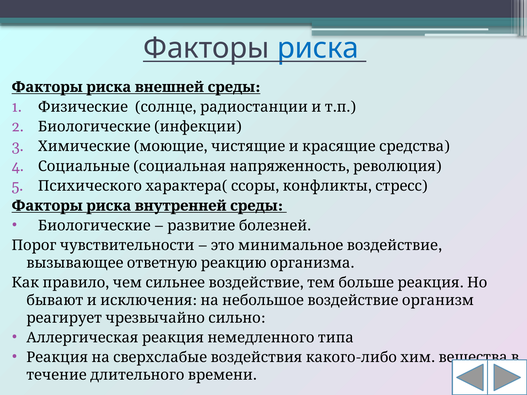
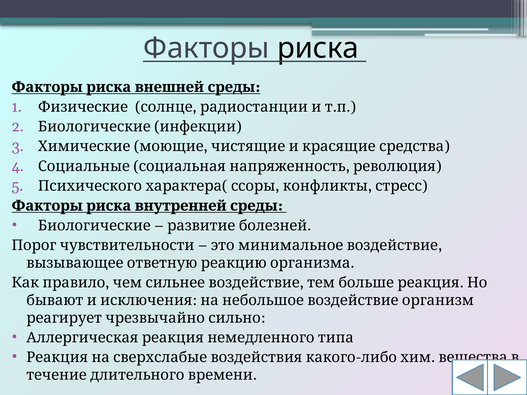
риска at (318, 48) colour: blue -> black
